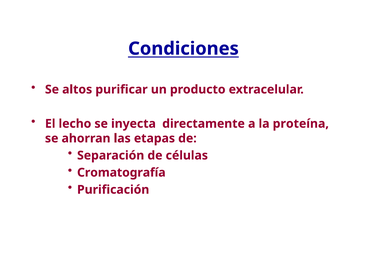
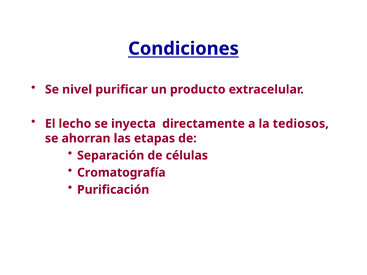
altos: altos -> nivel
proteína: proteína -> tediosos
